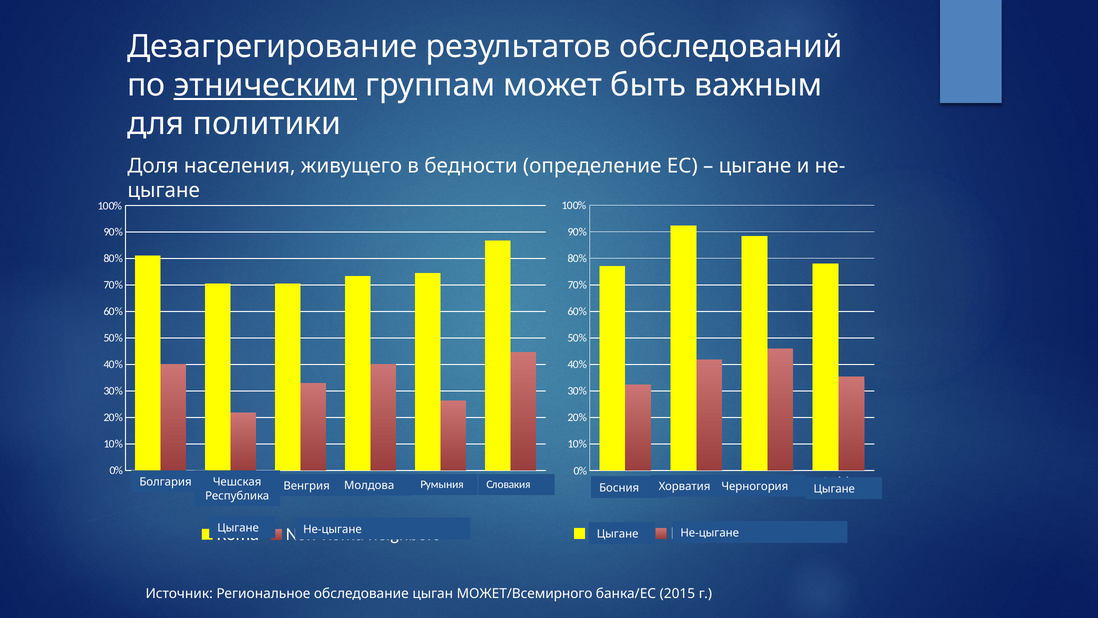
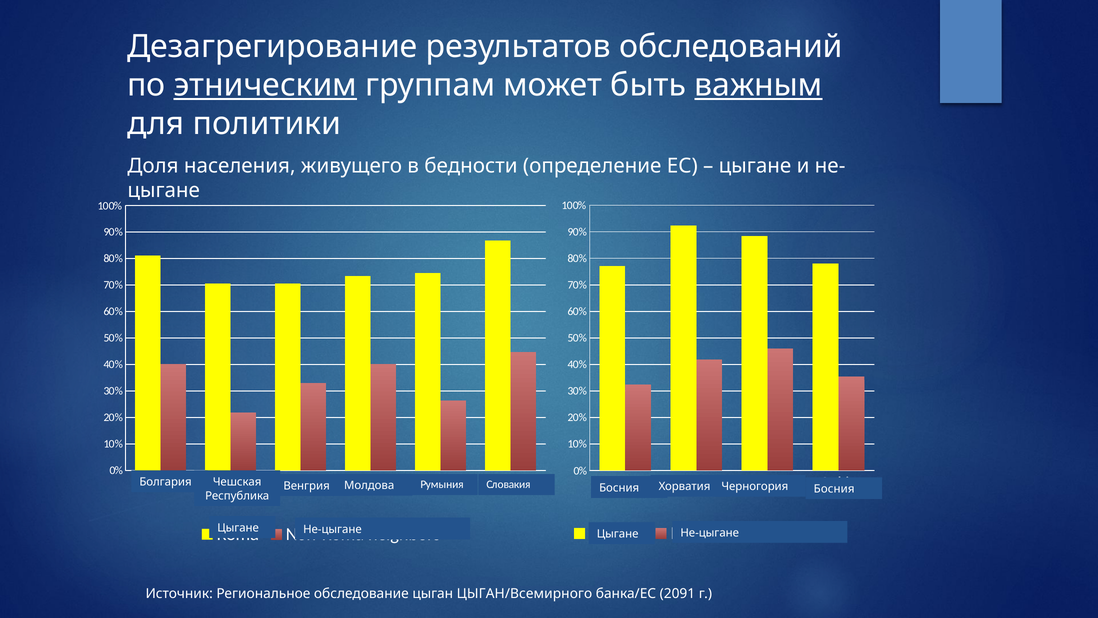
важным underline: none -> present
Цыгане at (834, 489): Цыгане -> Босния
МОЖЕТ/Всемирного: МОЖЕТ/Всемирного -> ЦЫГАН/Всемирного
2015: 2015 -> 2091
